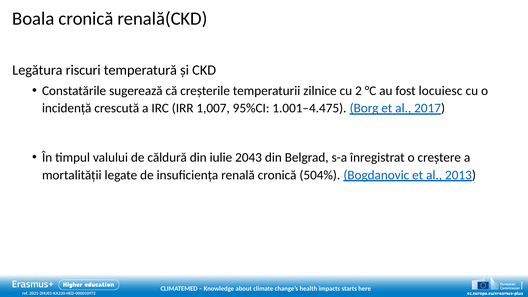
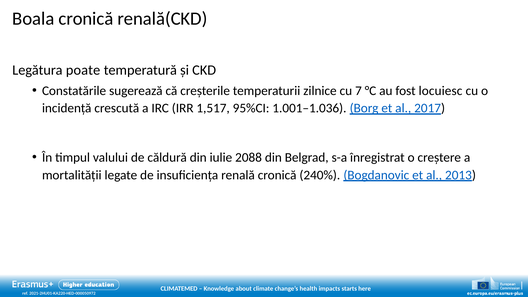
riscuri: riscuri -> poate
2: 2 -> 7
1,007: 1,007 -> 1,517
1.001–4.475: 1.001–4.475 -> 1.001–1.036
2043: 2043 -> 2088
504%: 504% -> 240%
